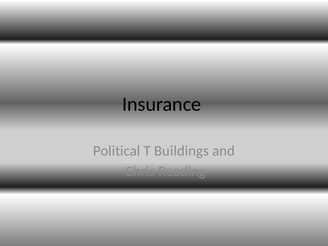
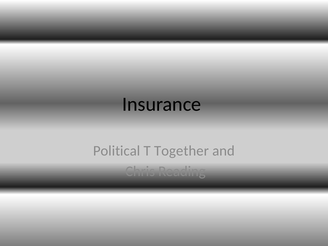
Buildings: Buildings -> Together
